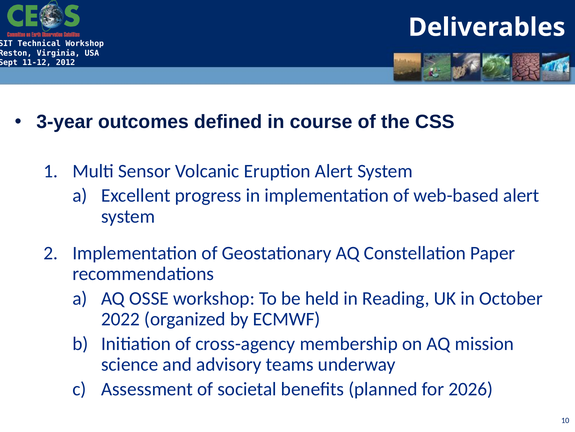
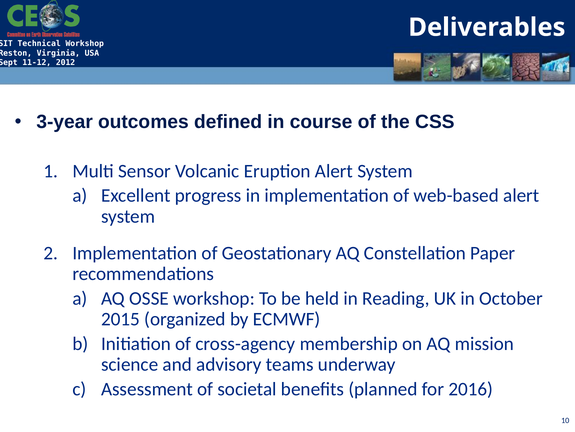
2022: 2022 -> 2015
2026: 2026 -> 2016
